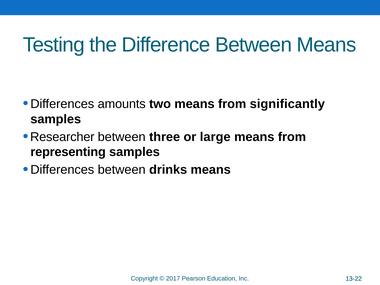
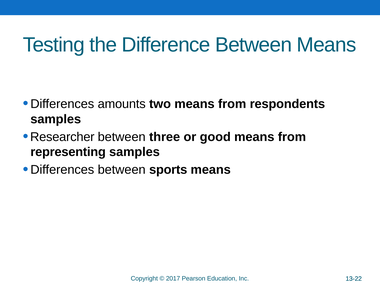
significantly: significantly -> respondents
large: large -> good
drinks: drinks -> sports
